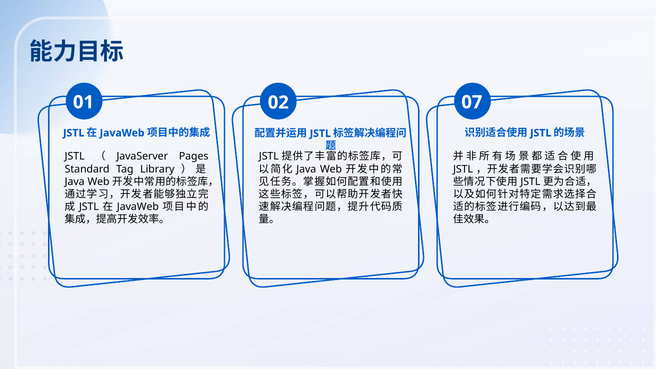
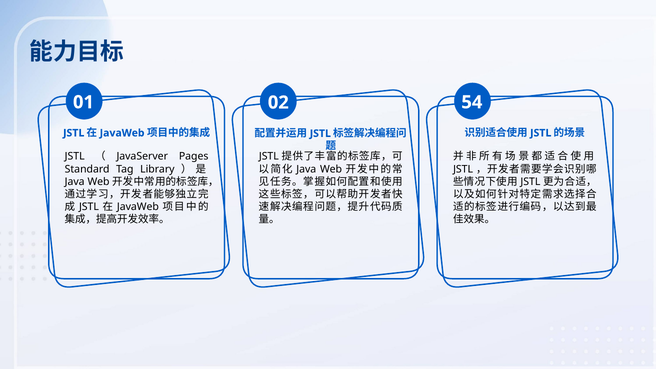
07: 07 -> 54
